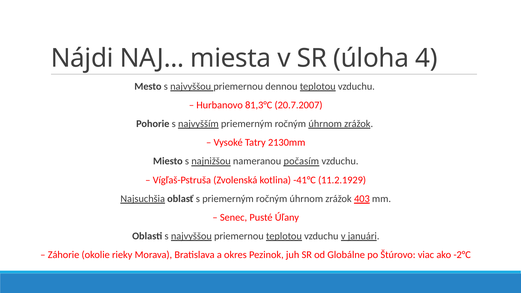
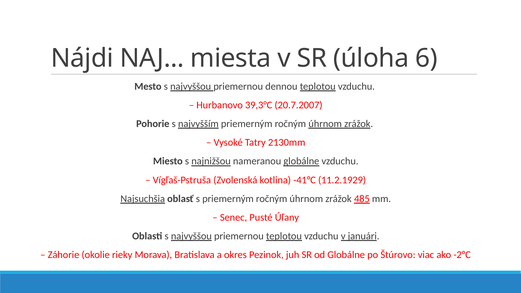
4: 4 -> 6
81,3°C: 81,3°C -> 39,3°C
nameranou počasím: počasím -> globálne
403: 403 -> 485
